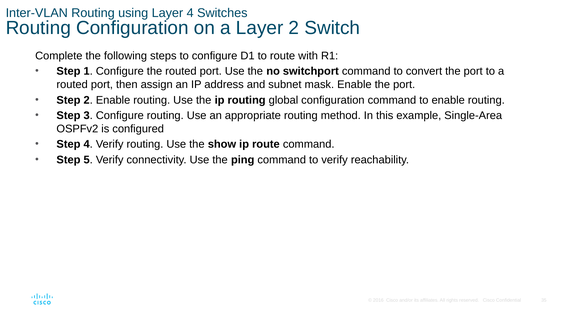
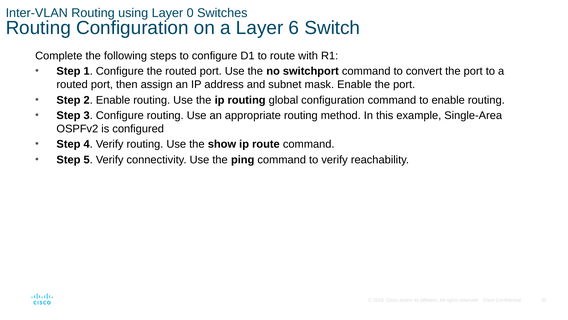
Layer 4: 4 -> 0
Layer 2: 2 -> 6
